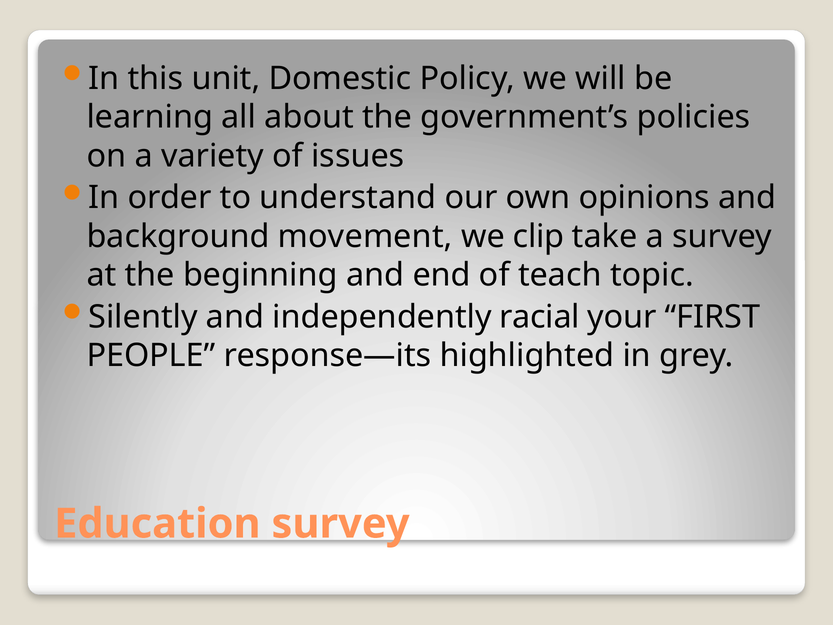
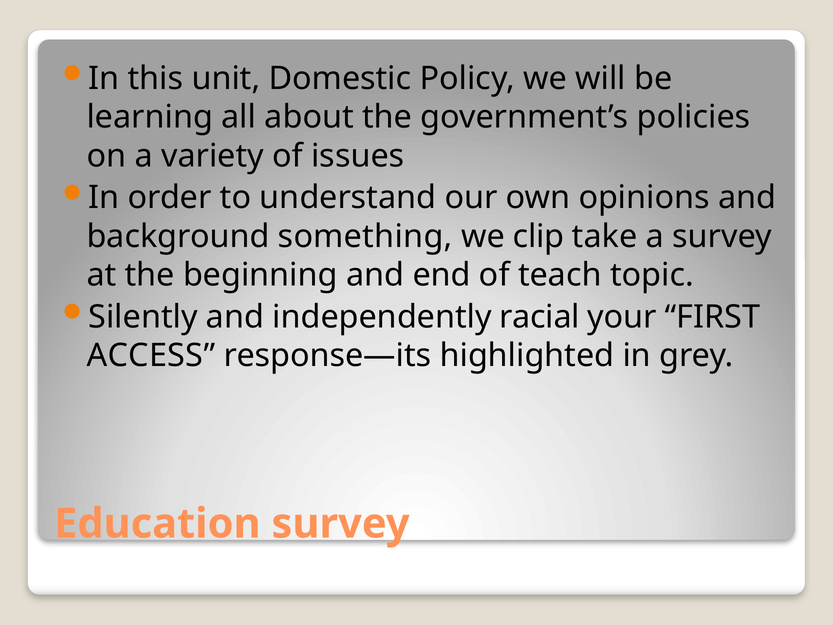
movement: movement -> something
PEOPLE: PEOPLE -> ACCESS
